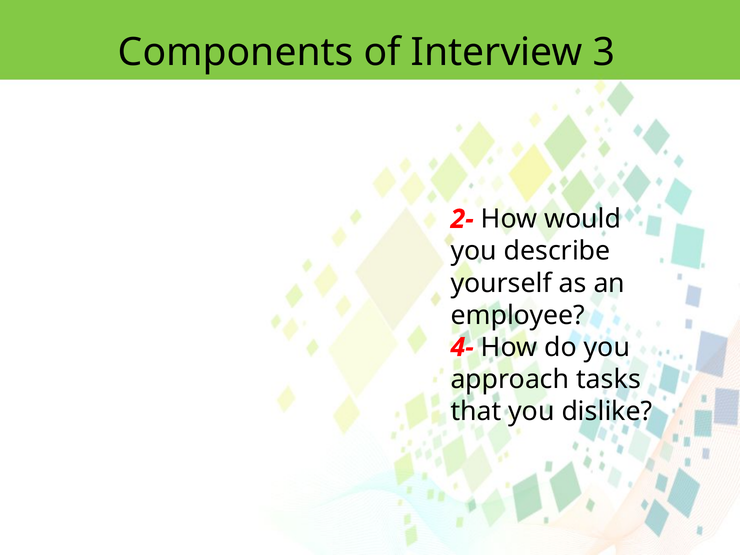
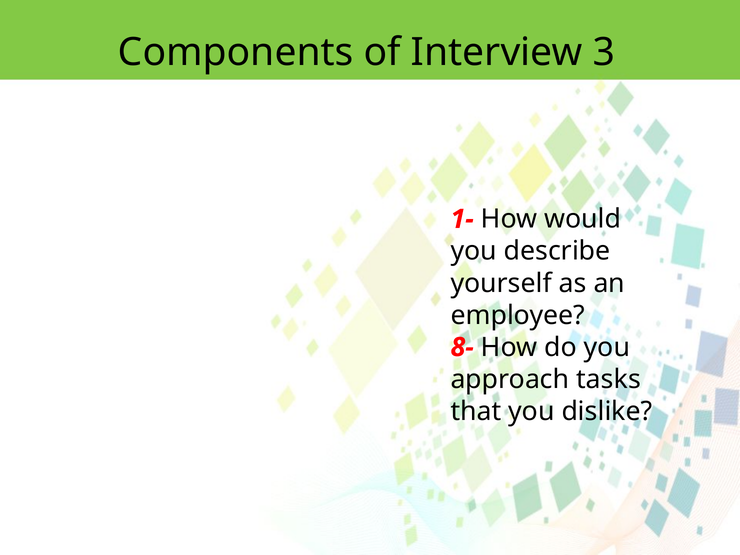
2-: 2- -> 1-
4-: 4- -> 8-
